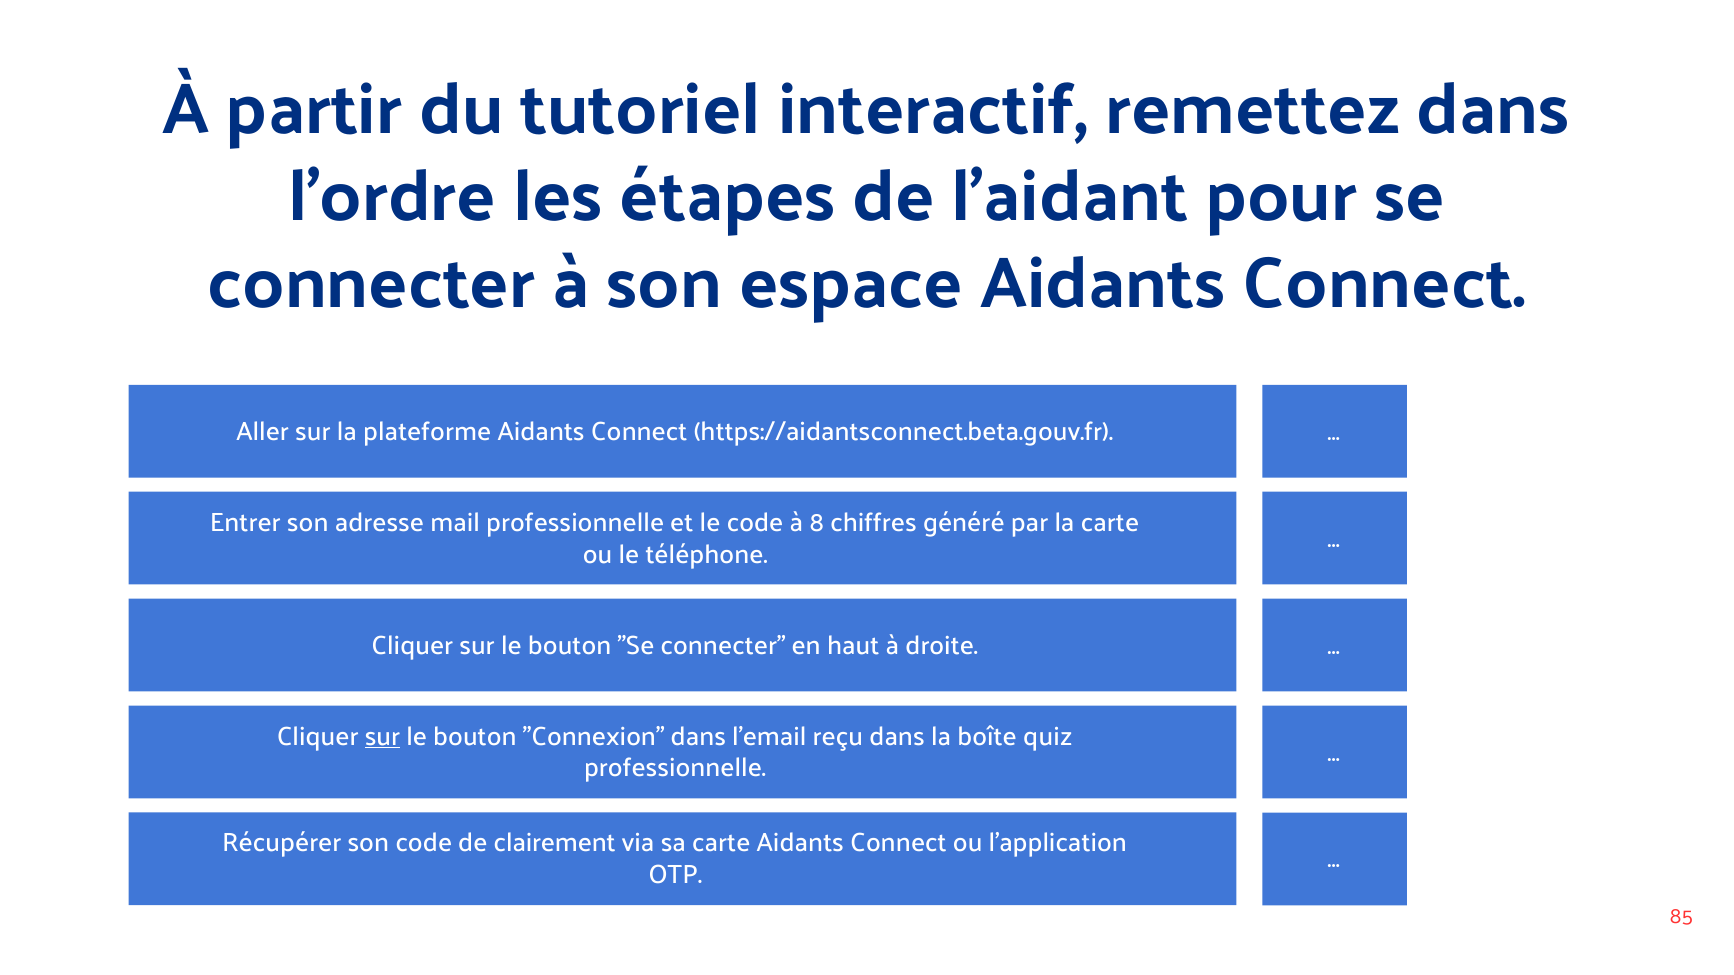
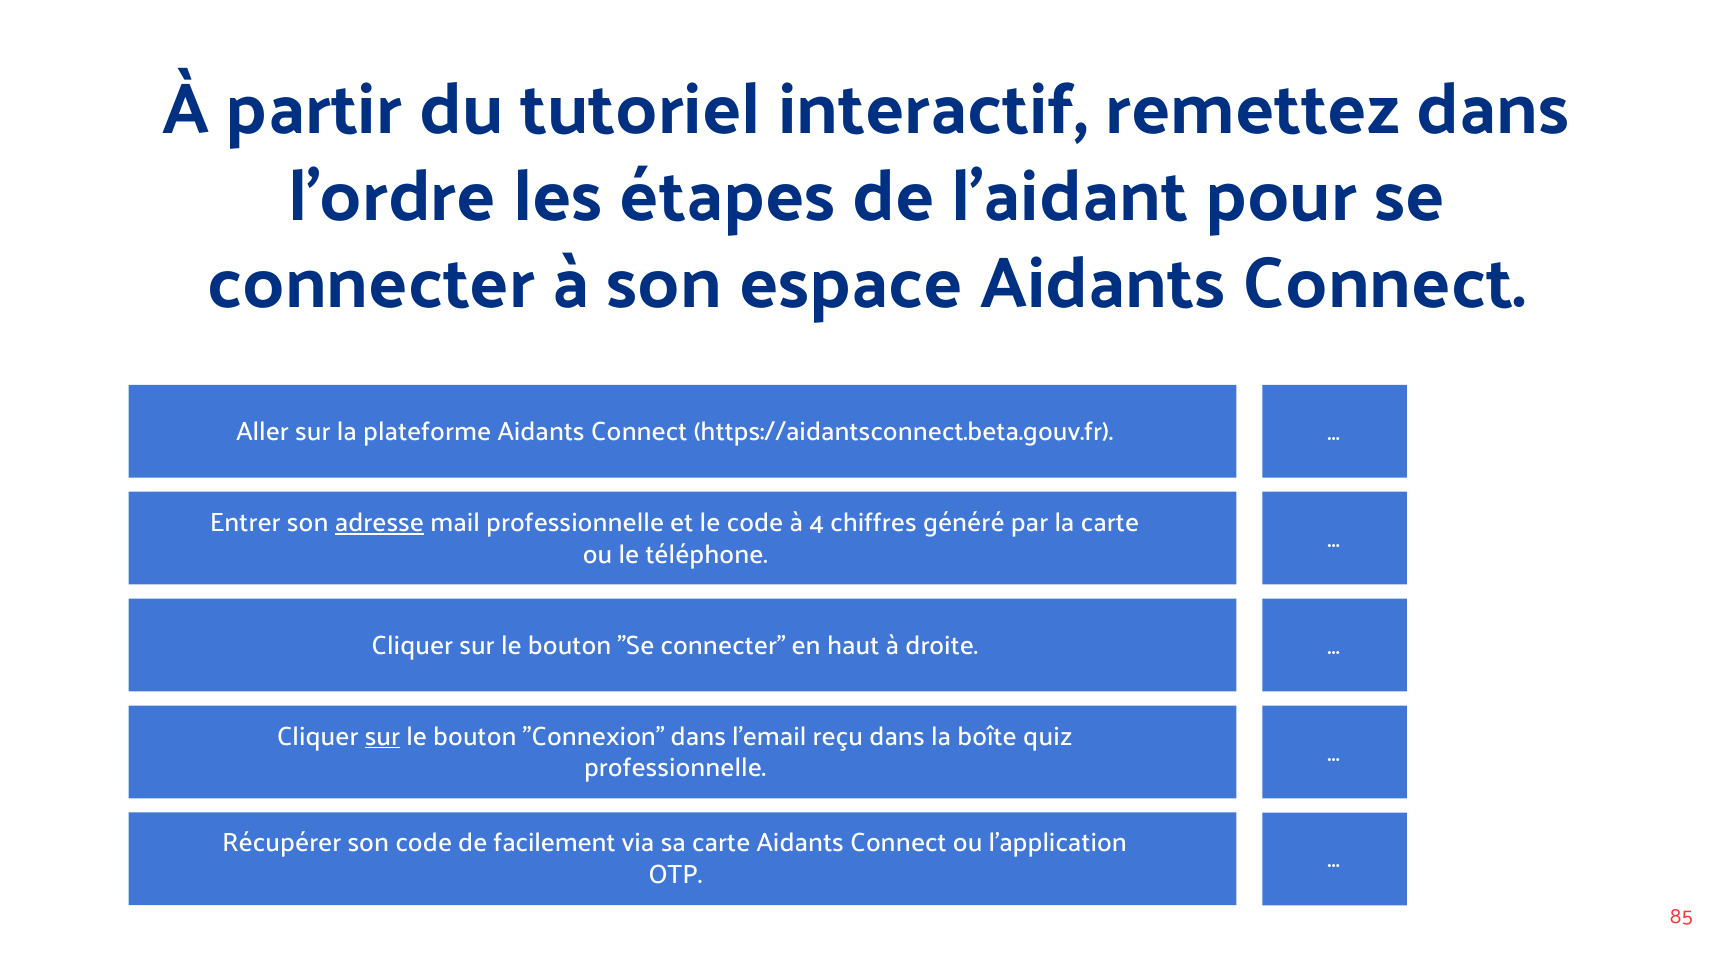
adresse underline: none -> present
8: 8 -> 4
clairement: clairement -> facilement
